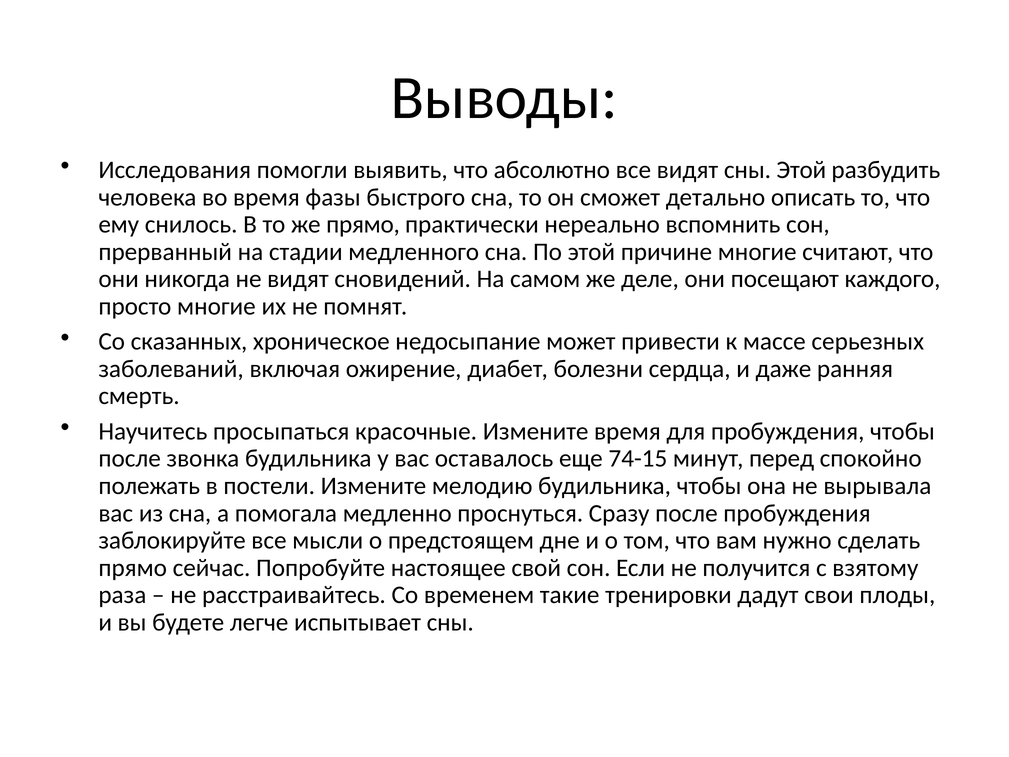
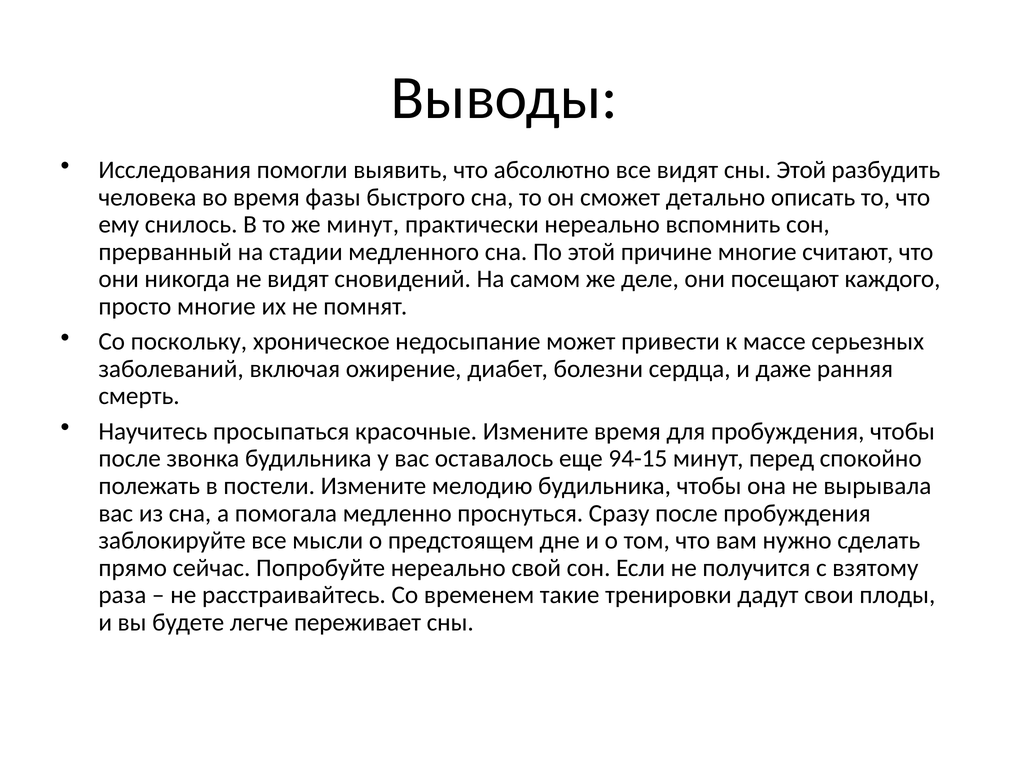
же прямо: прямо -> минут
сказанных: сказанных -> поскольку
74-15: 74-15 -> 94-15
Попробуйте настоящее: настоящее -> нереально
испытывает: испытывает -> переживает
